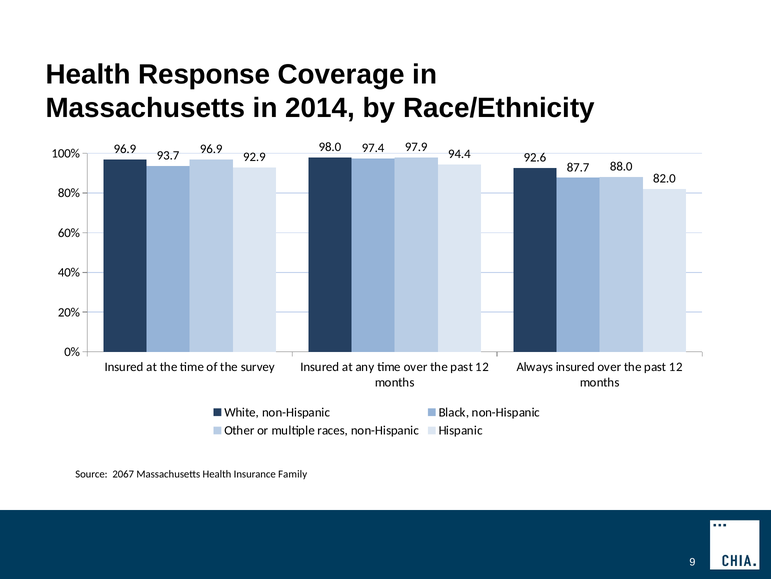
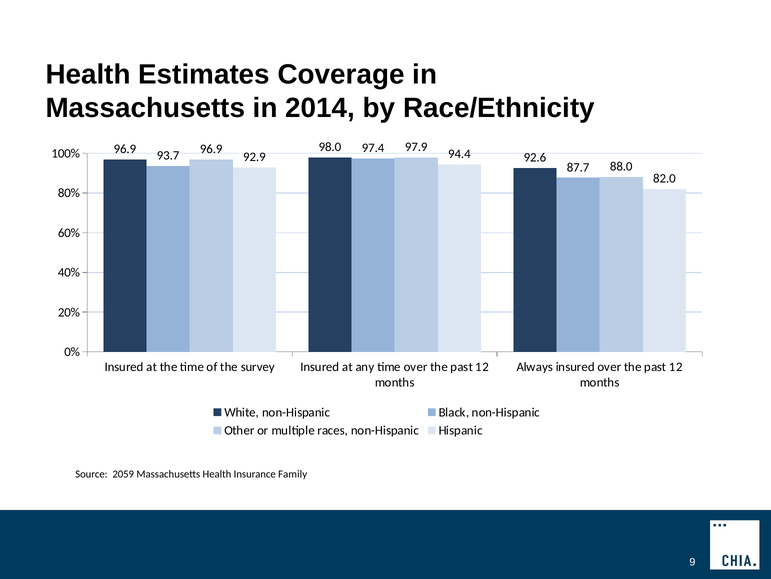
Response: Response -> Estimates
2067: 2067 -> 2059
